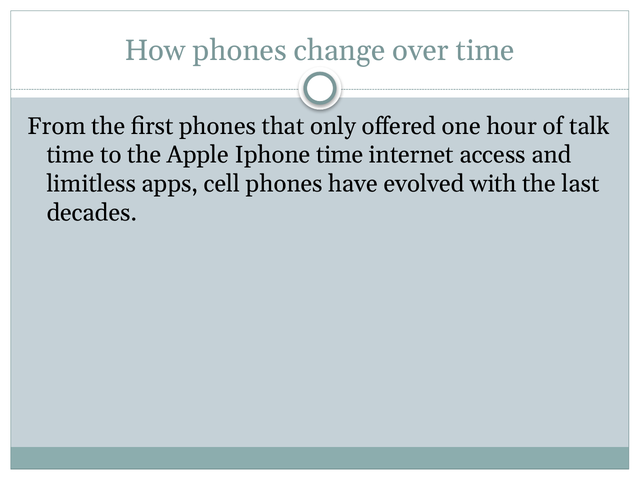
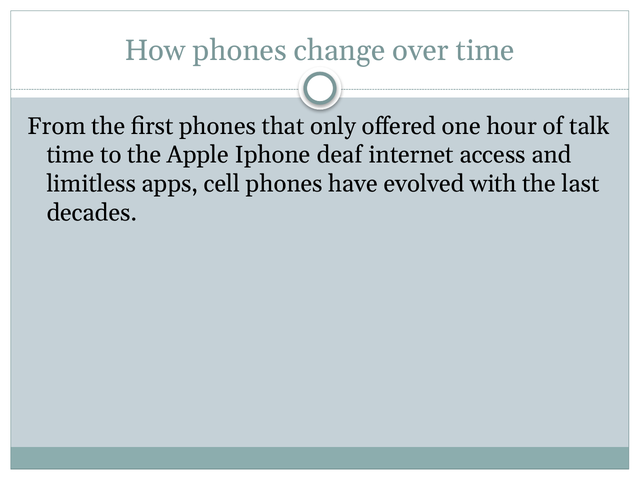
Iphone time: time -> deaf
